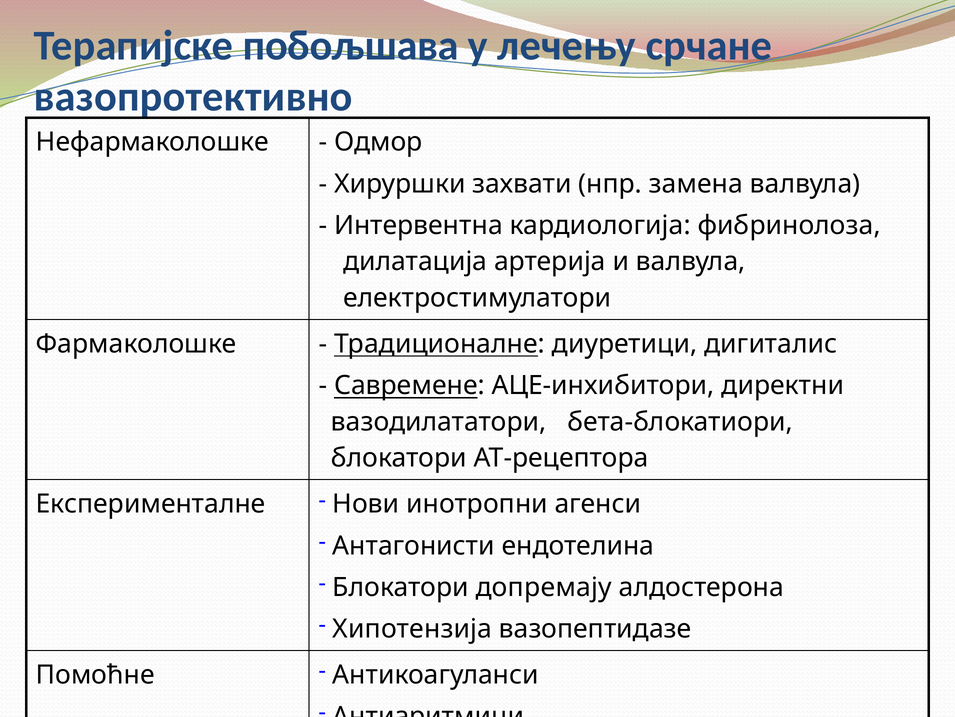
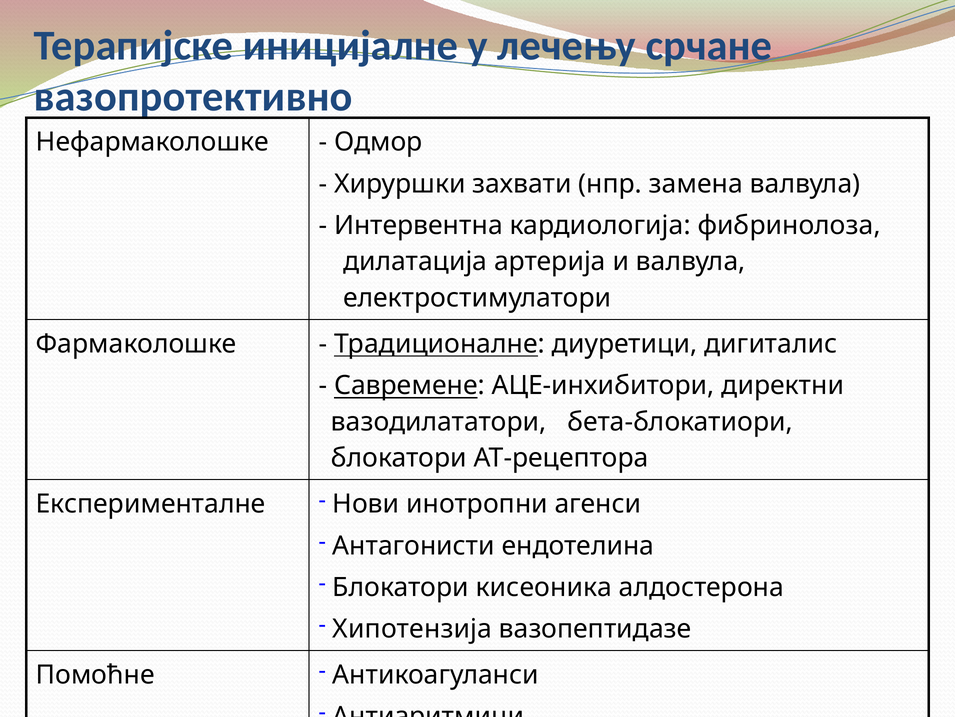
побољшава: побољшава -> иницијалне
допремају: допремају -> кисеоника
